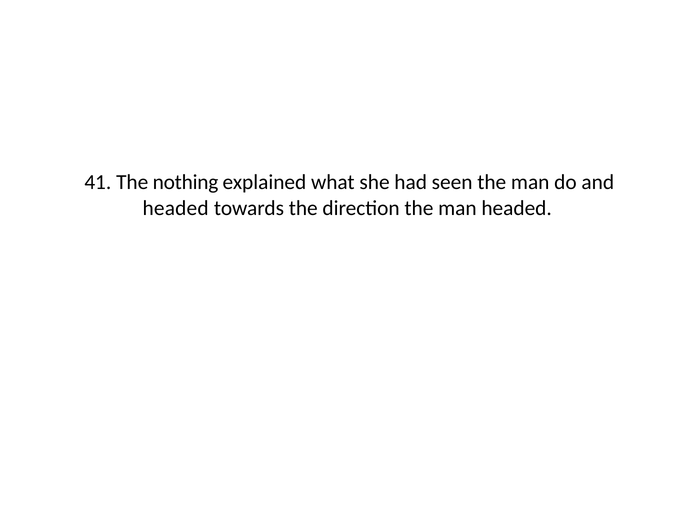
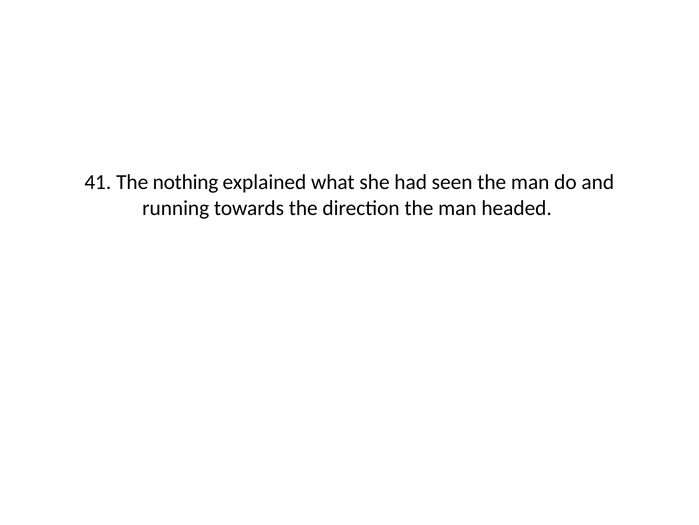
headed at (176, 208): headed -> running
